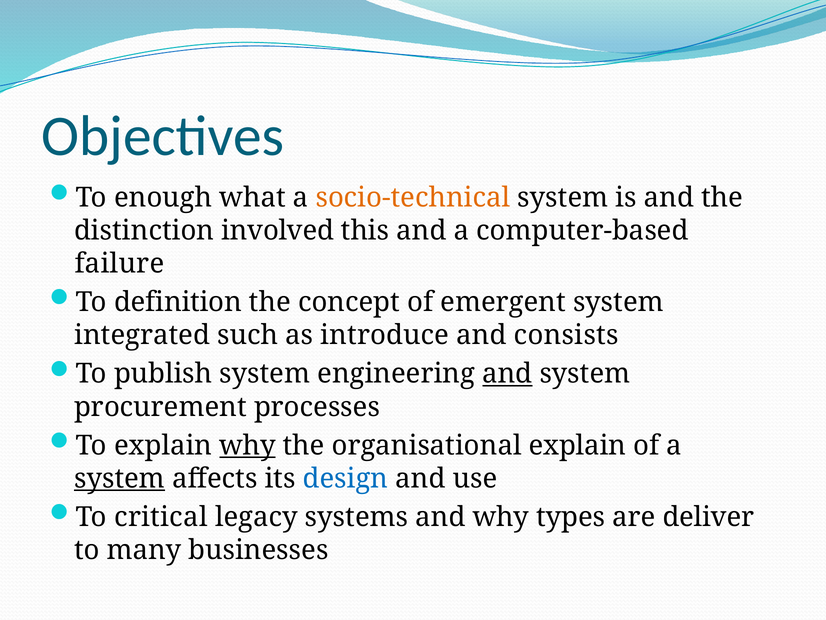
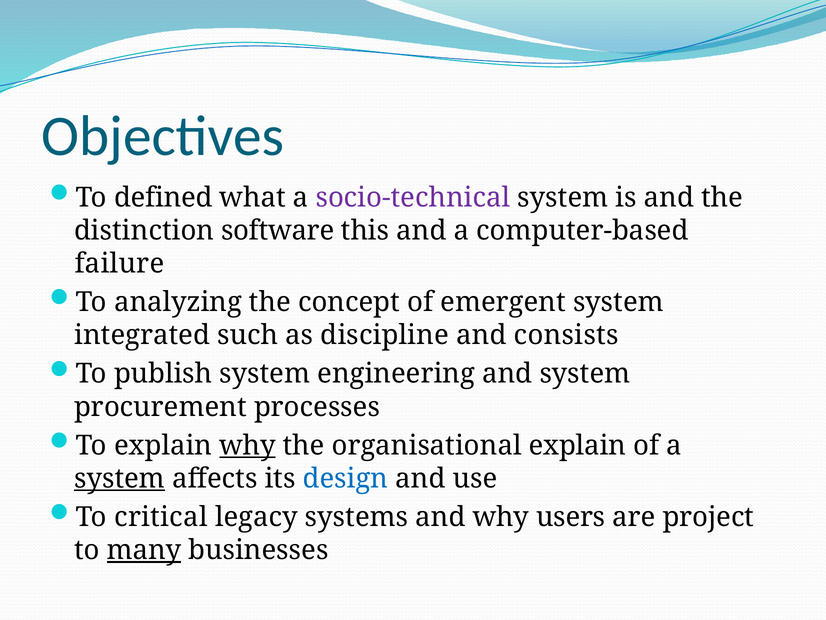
enough: enough -> defined
socio-technical colour: orange -> purple
involved: involved -> software
definition: definition -> analyzing
introduce: introduce -> discipline
and at (507, 374) underline: present -> none
types: types -> users
deliver: deliver -> project
many underline: none -> present
